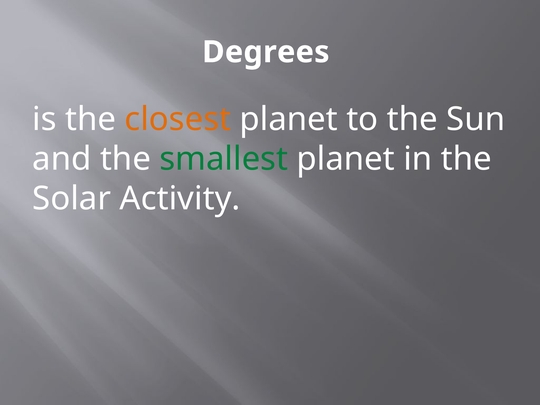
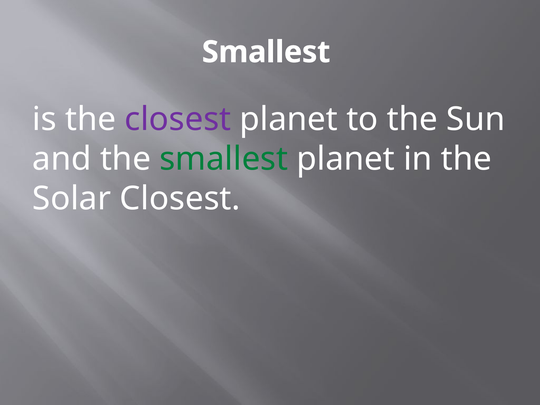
Degrees at (266, 52): Degrees -> Smallest
closest at (178, 119) colour: orange -> purple
Solar Activity: Activity -> Closest
